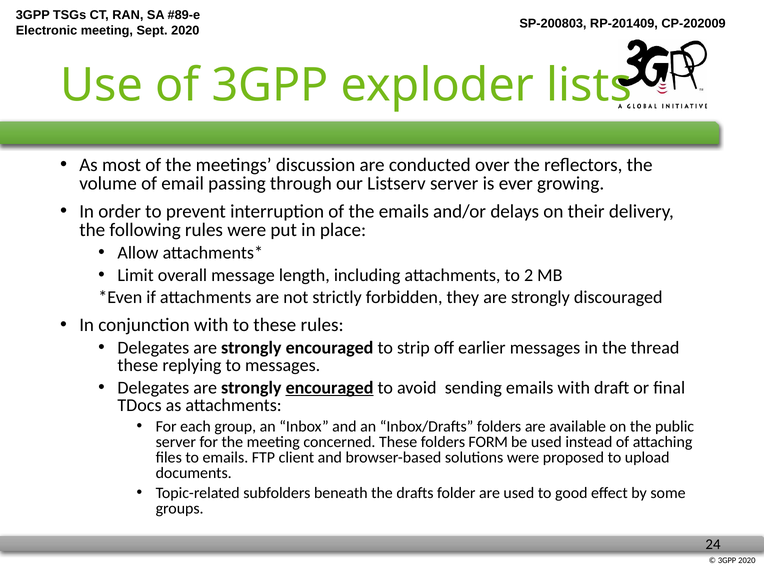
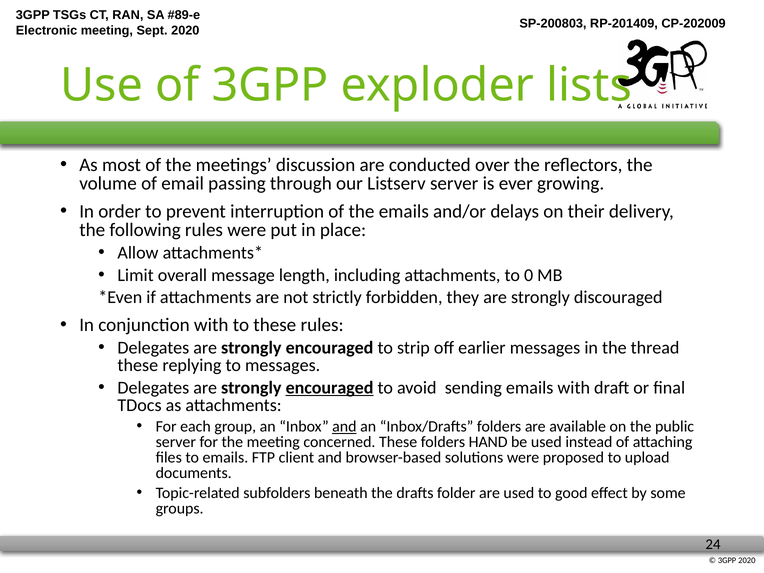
2: 2 -> 0
and at (344, 427) underline: none -> present
FORM: FORM -> HAND
